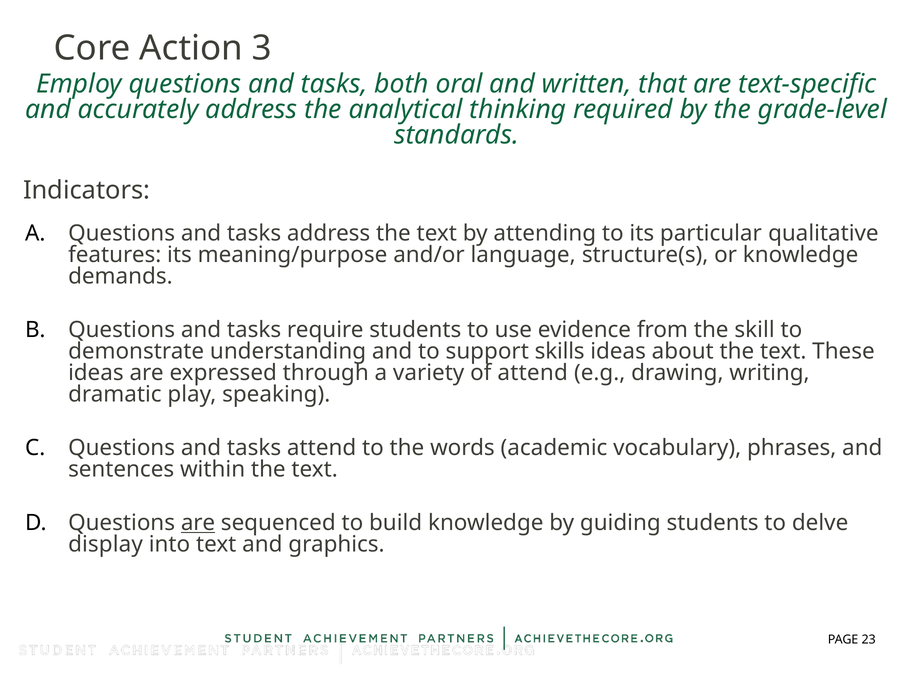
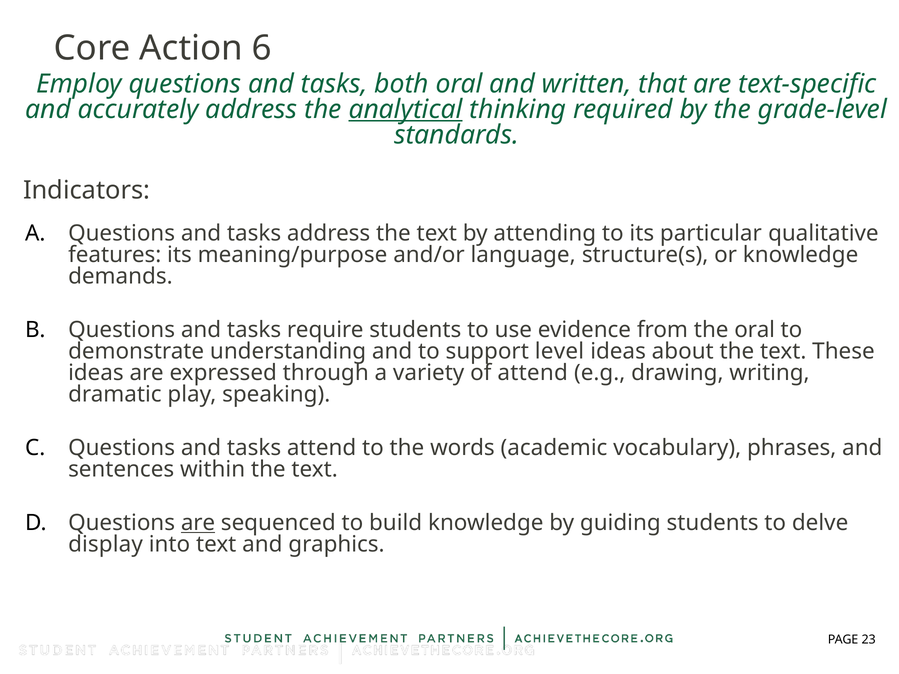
3: 3 -> 6
analytical underline: none -> present
the skill: skill -> oral
skills: skills -> level
